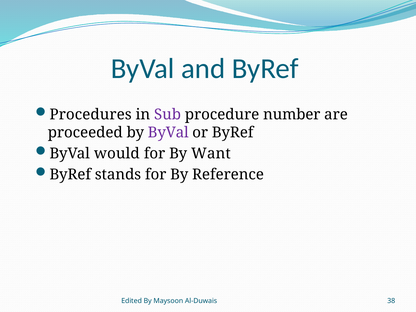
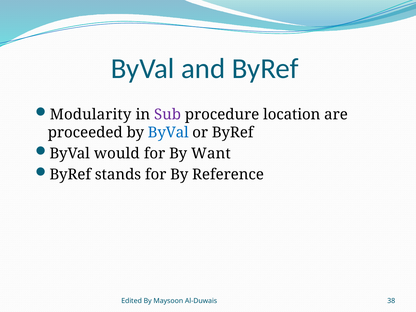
Procedures: Procedures -> Modularity
number: number -> location
ByVal at (168, 132) colour: purple -> blue
